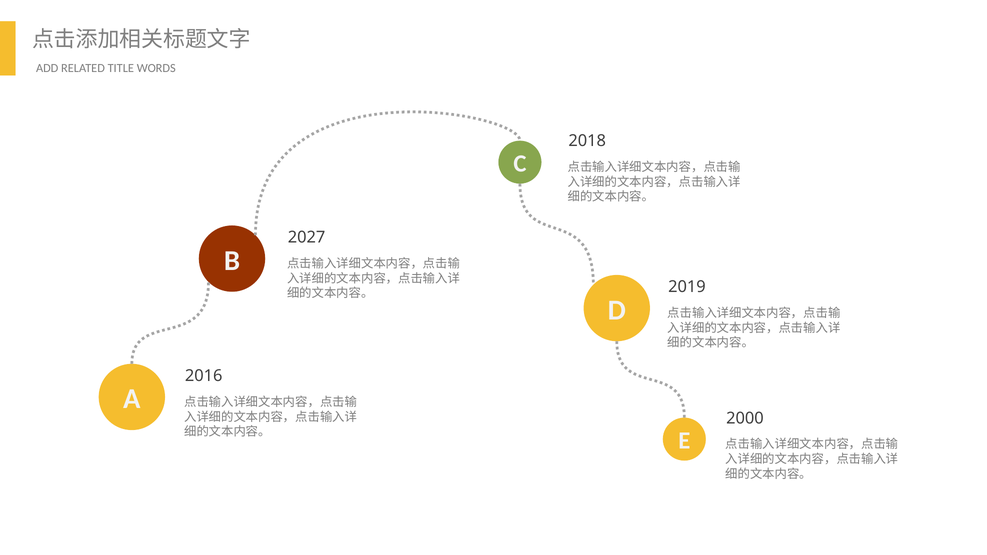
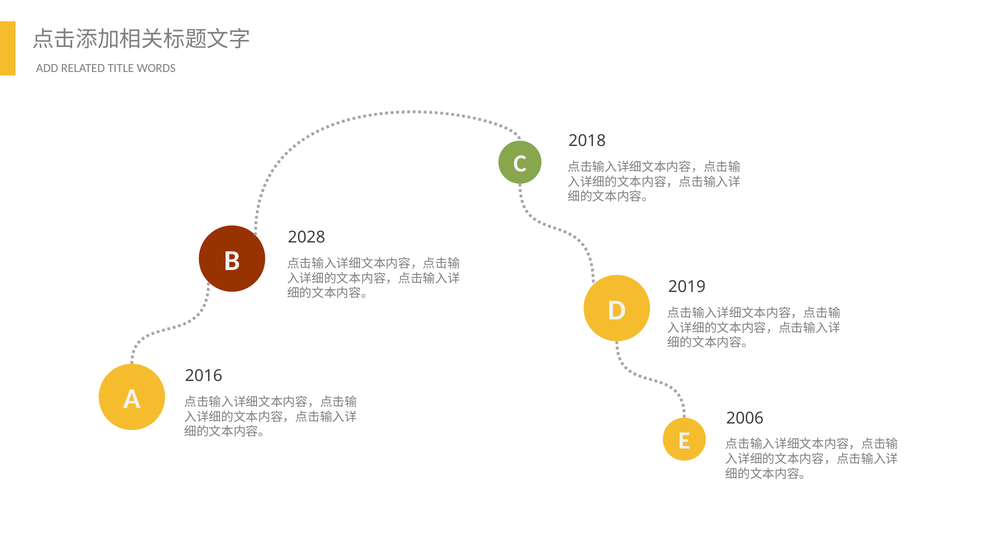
2027: 2027 -> 2028
2000: 2000 -> 2006
